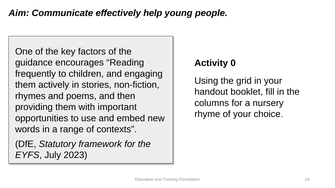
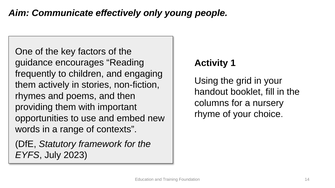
help: help -> only
0: 0 -> 1
